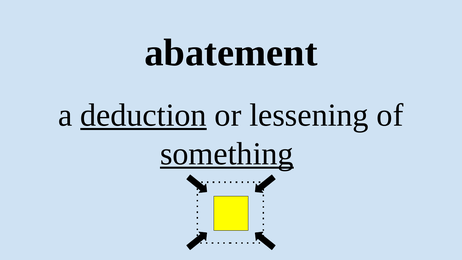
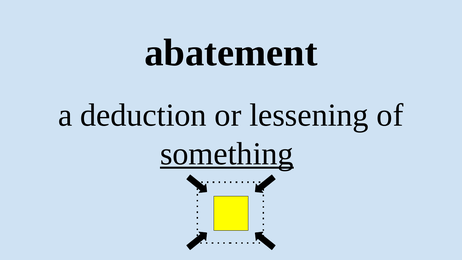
deduction underline: present -> none
